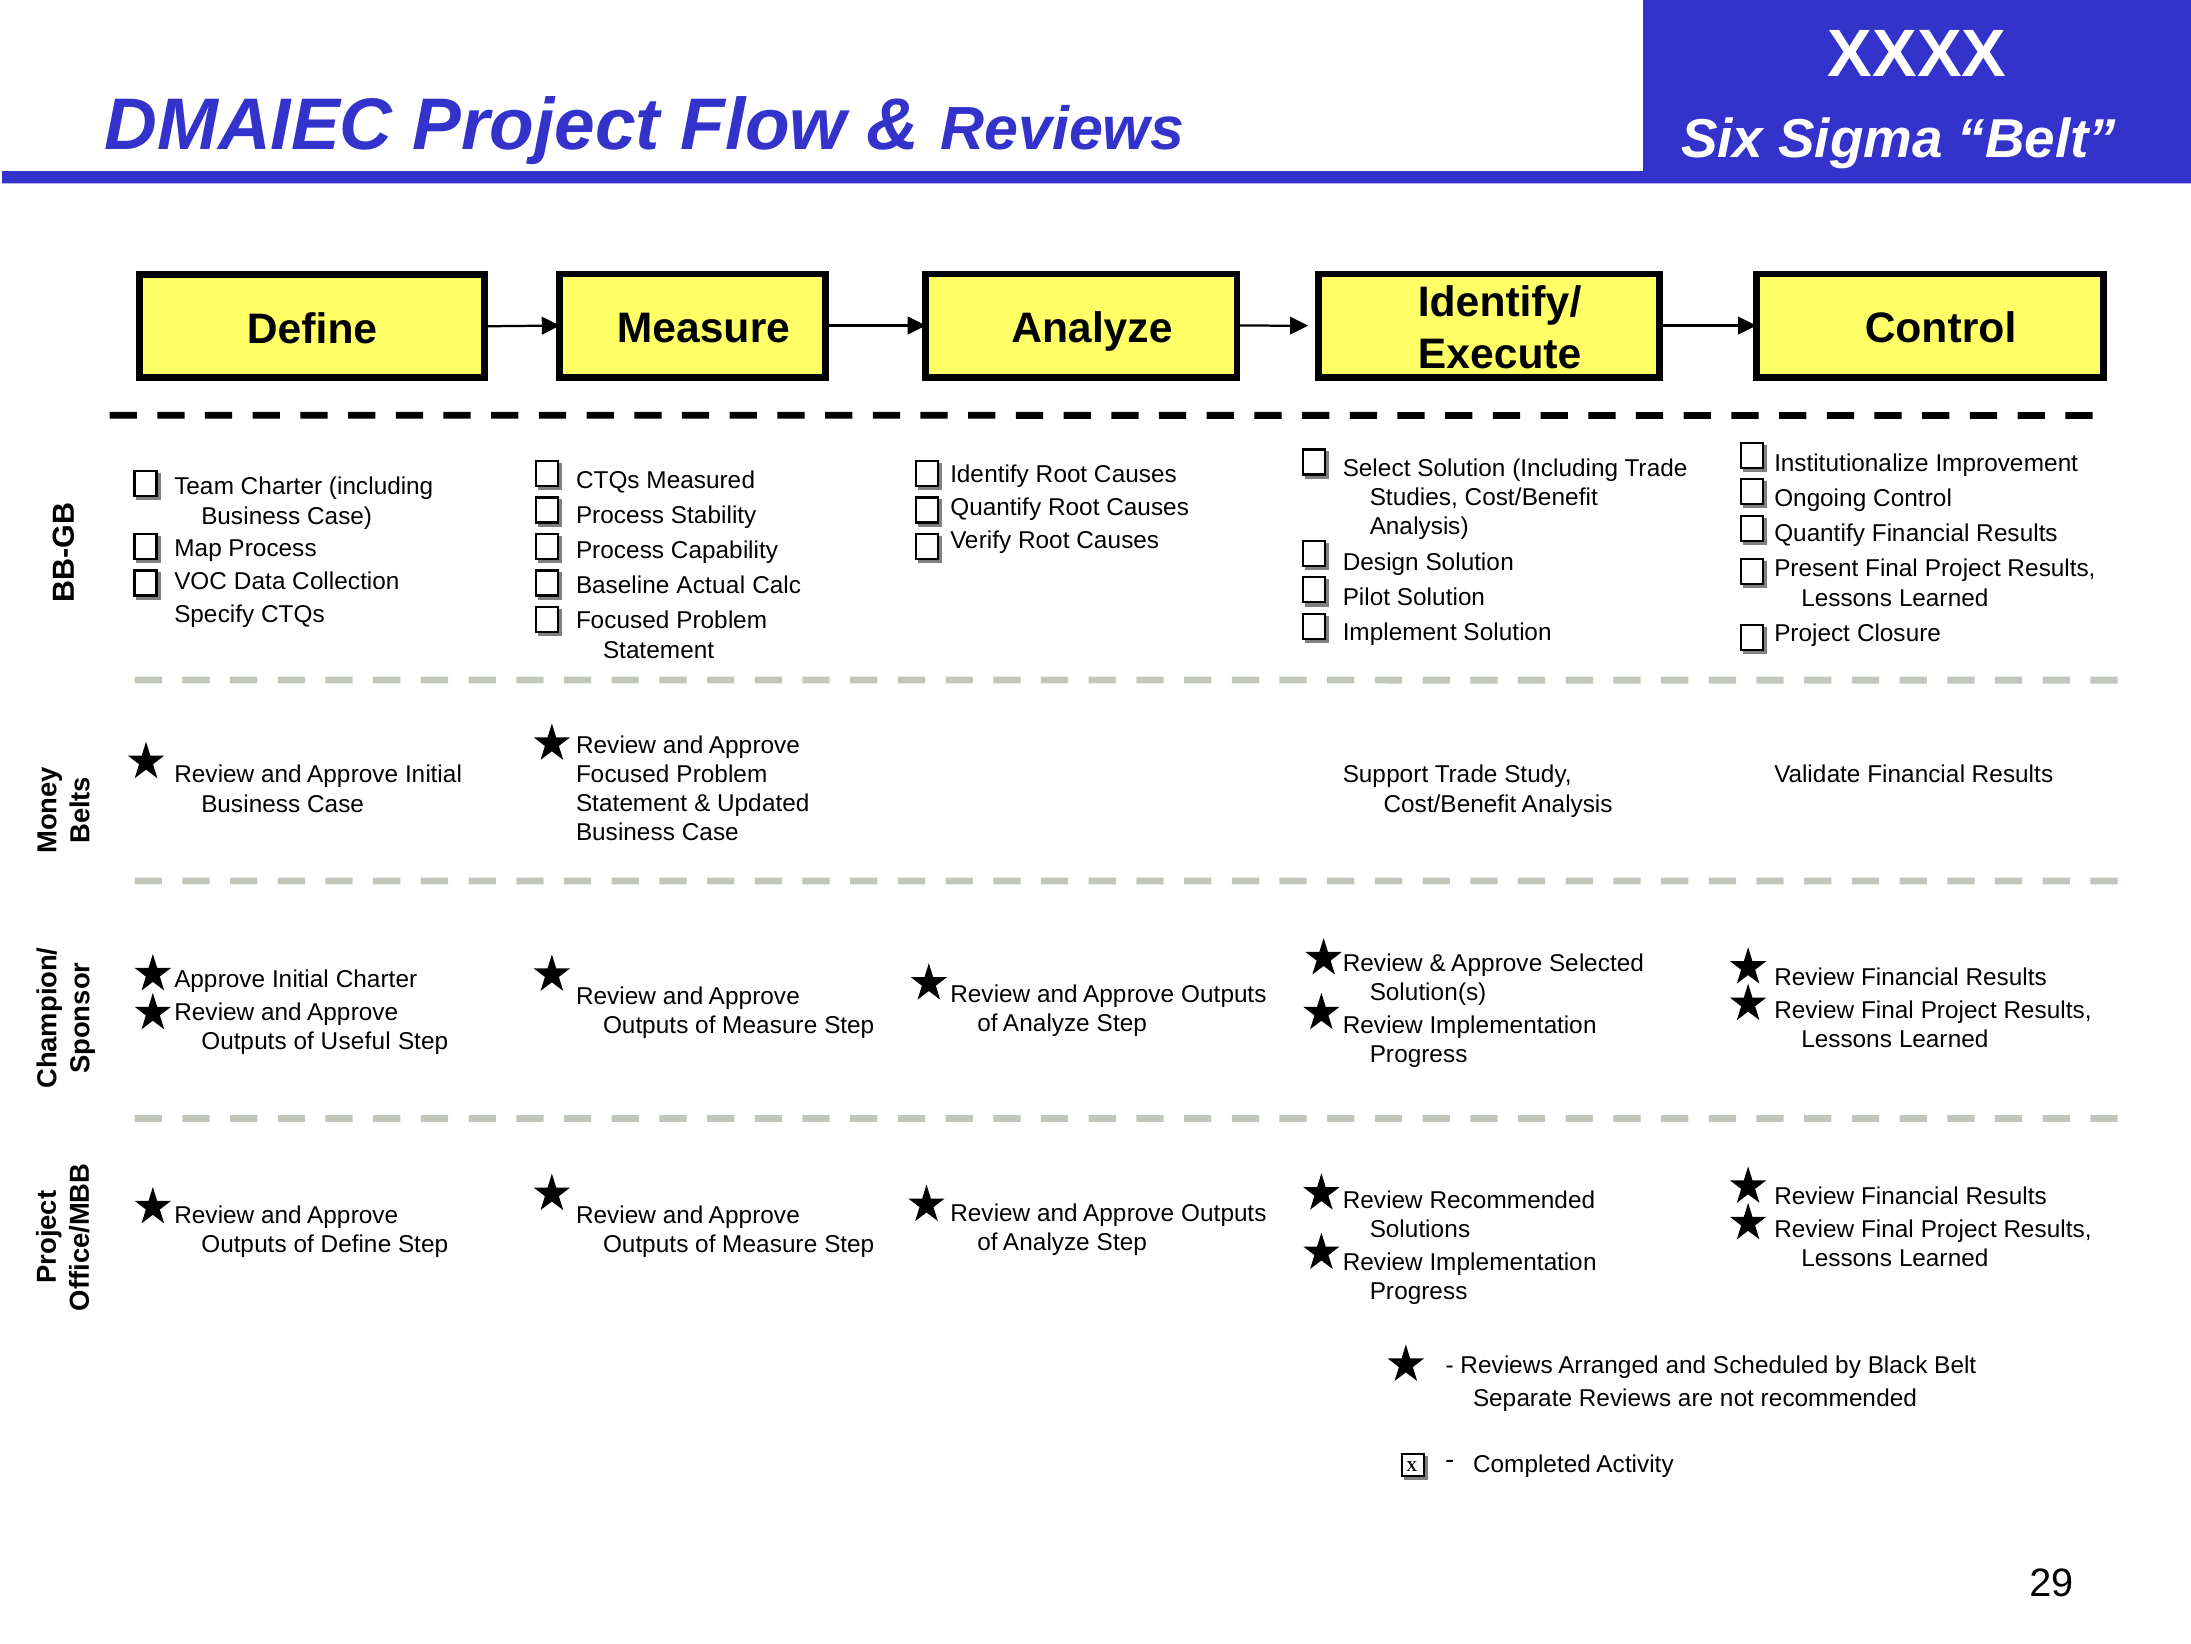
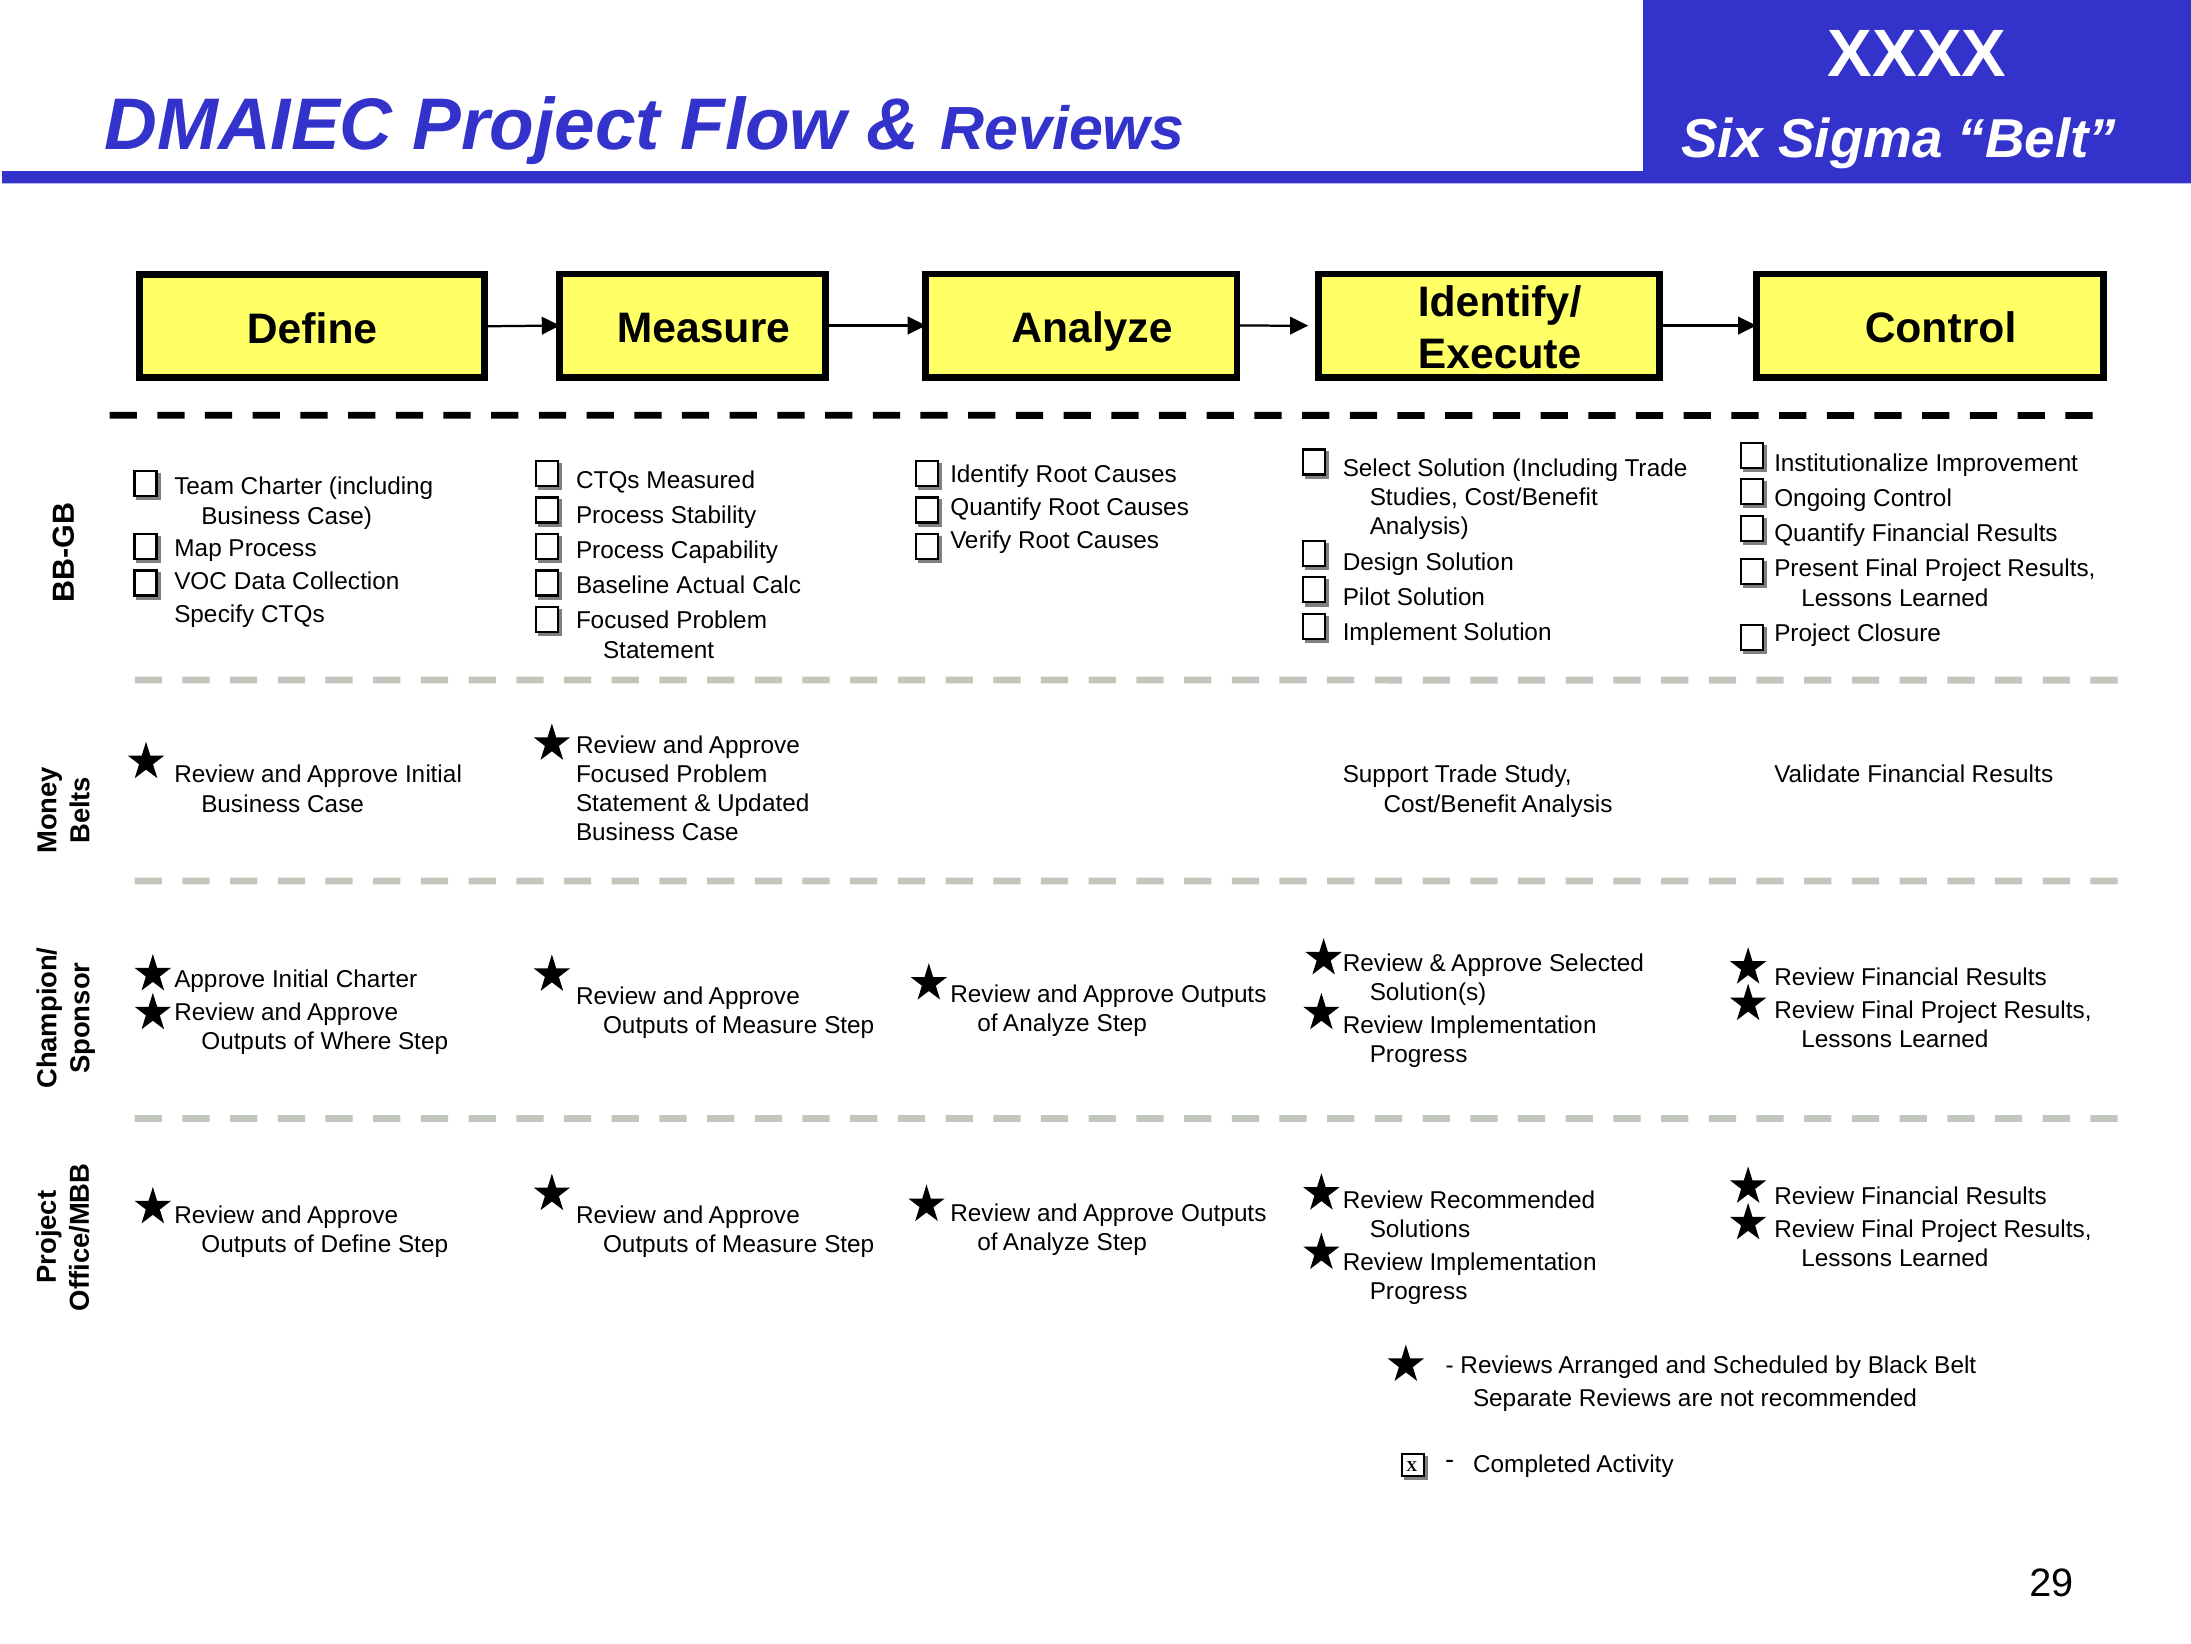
Useful: Useful -> Where
